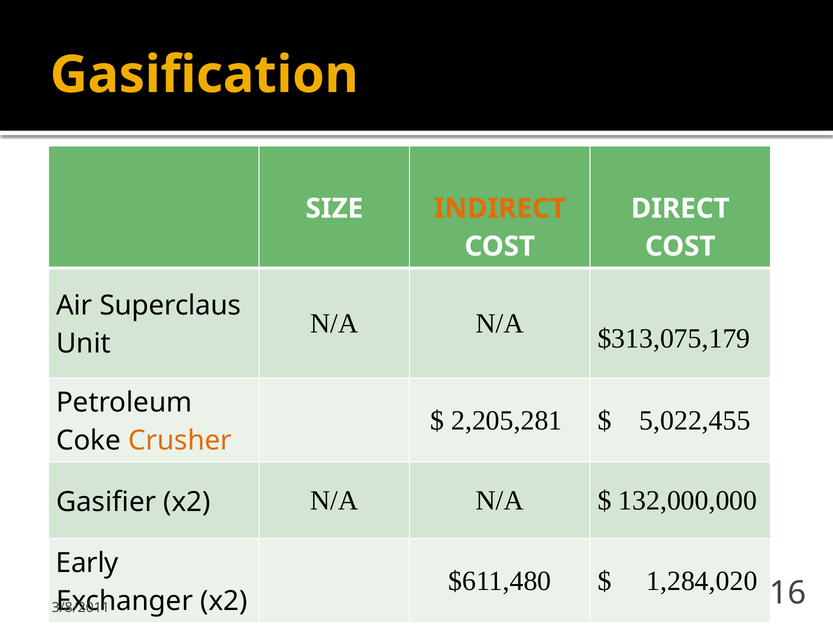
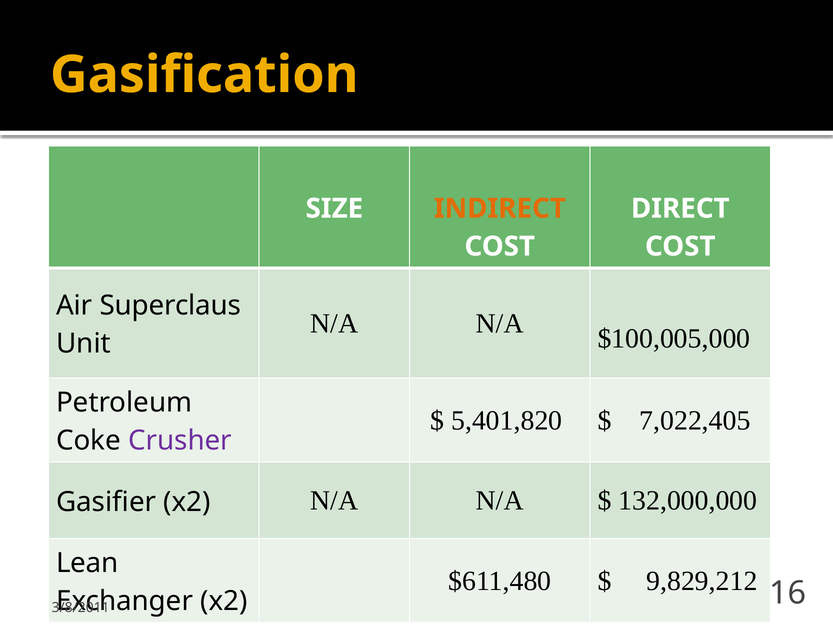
$313,075,179: $313,075,179 -> $100,005,000
2,205,281: 2,205,281 -> 5,401,820
5,022,455: 5,022,455 -> 7,022,405
Crusher colour: orange -> purple
Early: Early -> Lean
1,284,020: 1,284,020 -> 9,829,212
